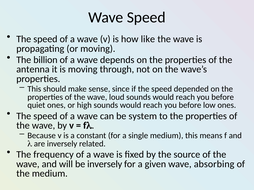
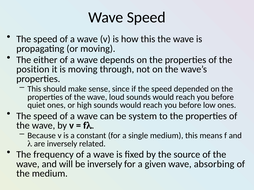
how like: like -> this
billion: billion -> either
antenna: antenna -> position
